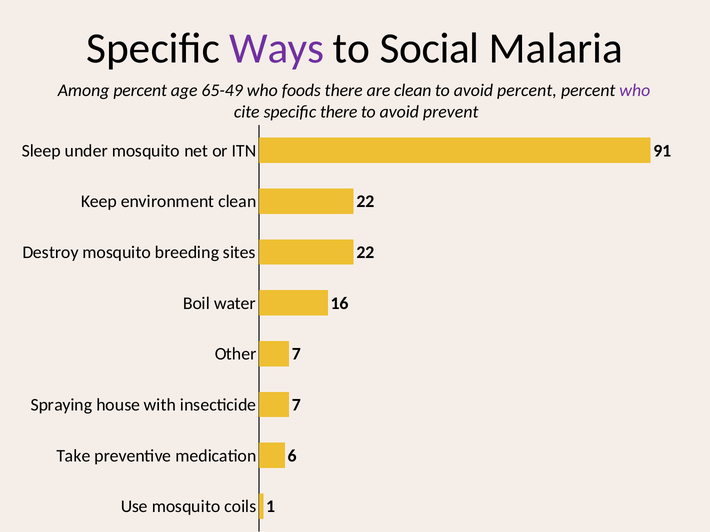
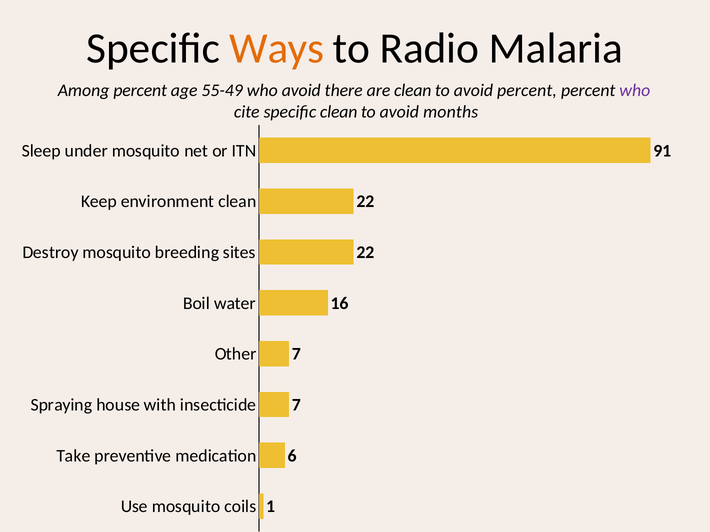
Ways colour: purple -> orange
Social: Social -> Radio
65-49: 65-49 -> 55-49
who foods: foods -> avoid
specific there: there -> clean
prevent: prevent -> months
